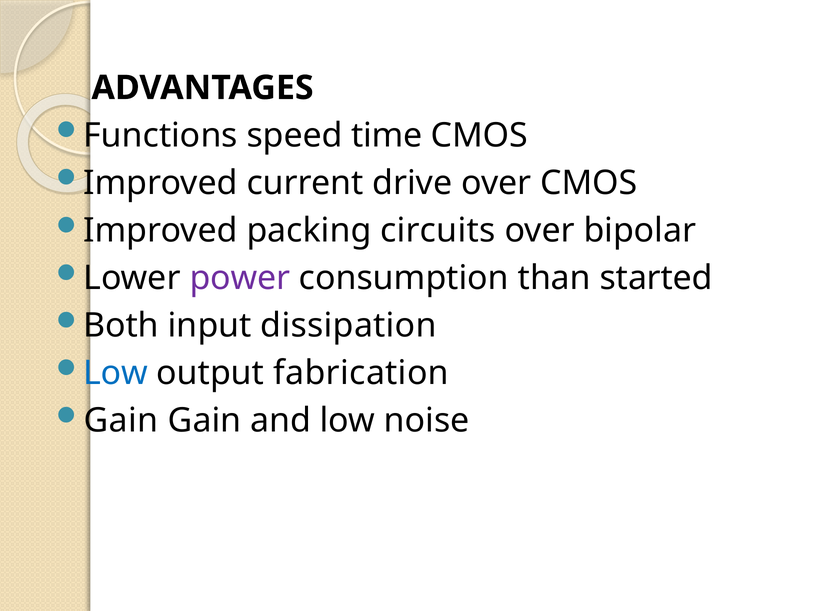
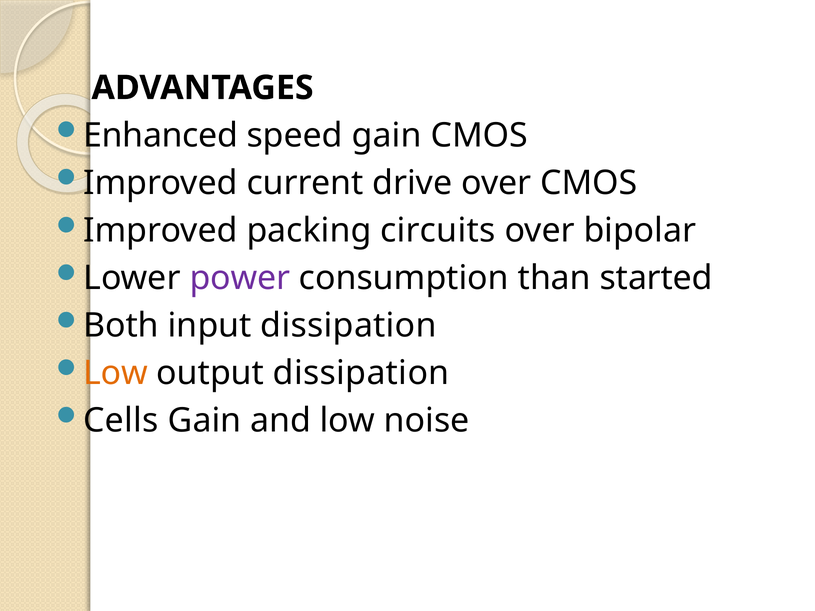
Functions: Functions -> Enhanced
speed time: time -> gain
Low at (116, 373) colour: blue -> orange
output fabrication: fabrication -> dissipation
Gain at (121, 421): Gain -> Cells
